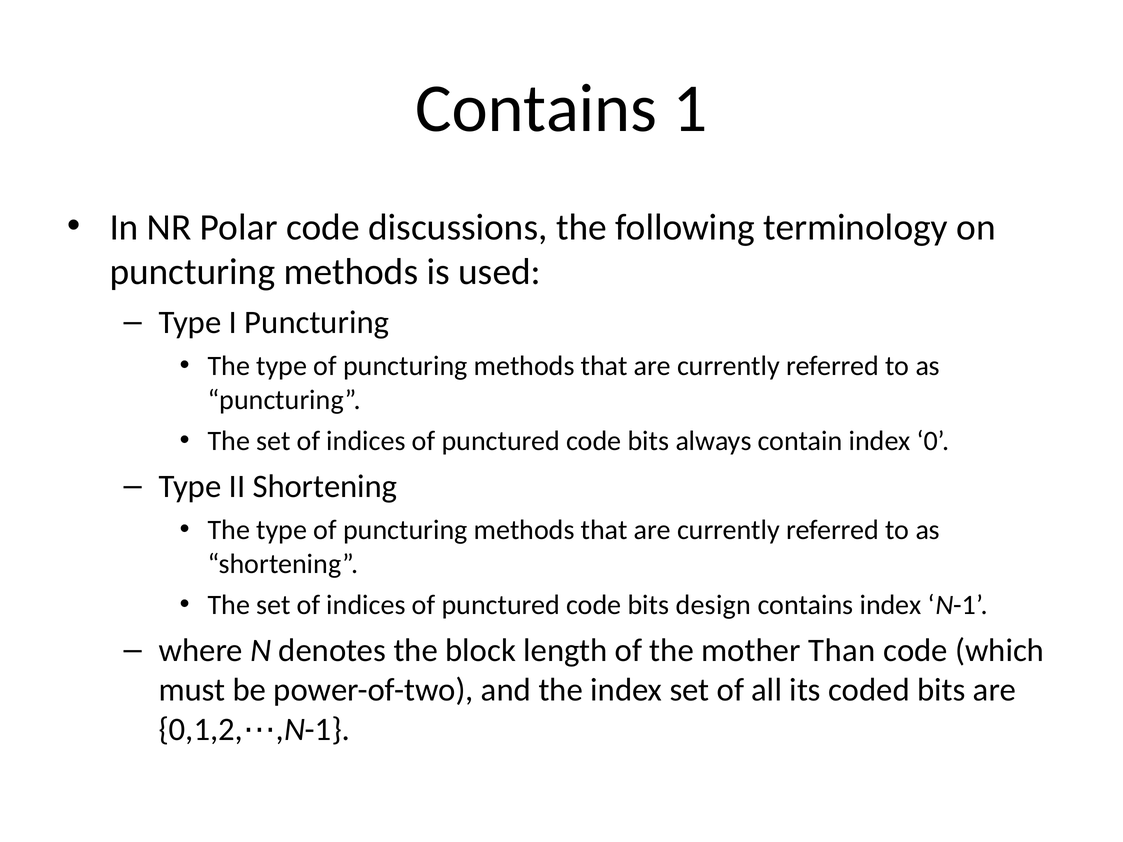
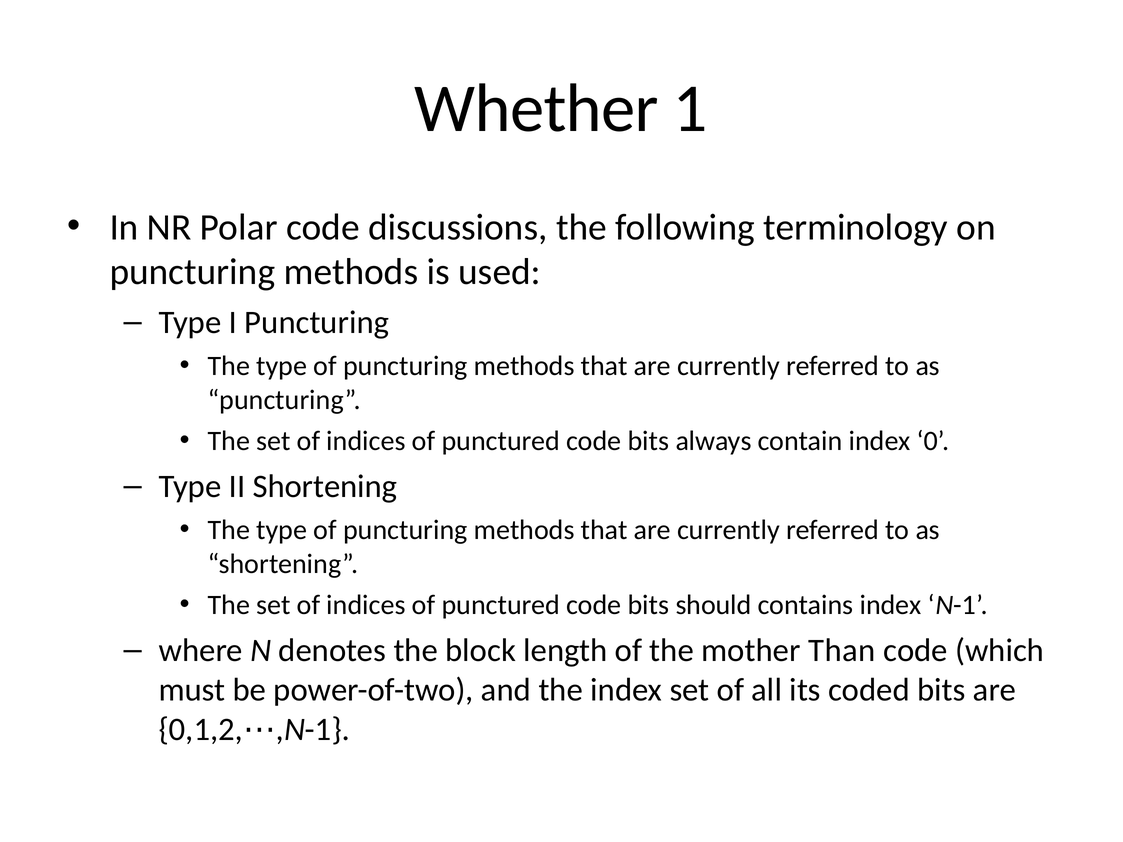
Contains at (536, 109): Contains -> Whether
design: design -> should
